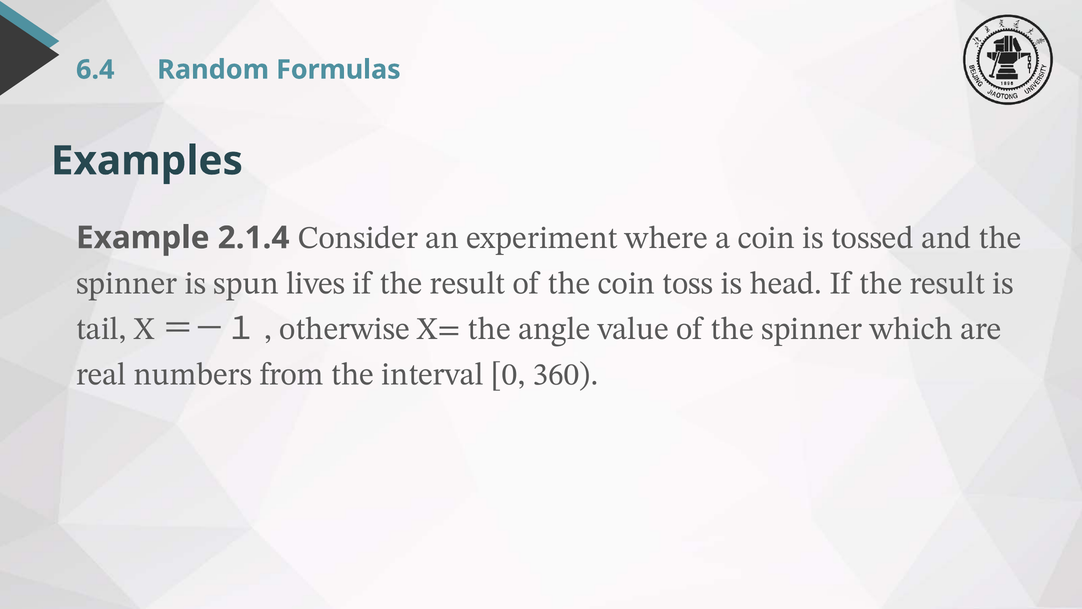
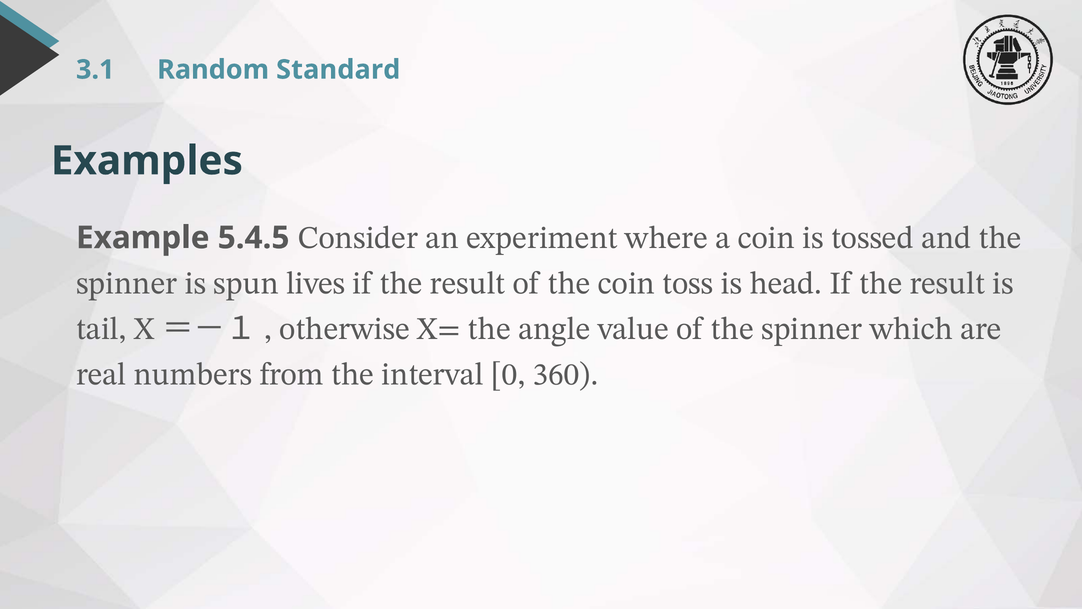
6.4: 6.4 -> 3.1
Formulas: Formulas -> Standard
2.1.4: 2.1.4 -> 5.4.5
